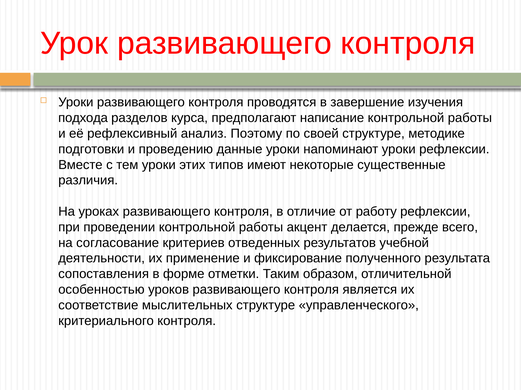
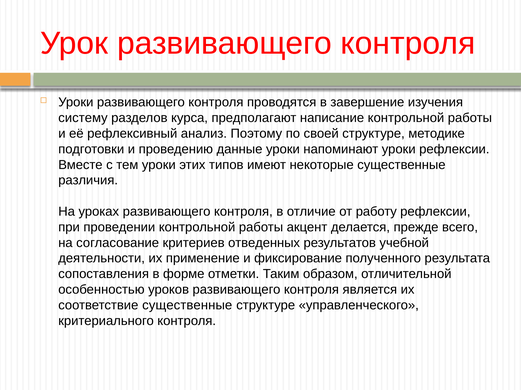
подхода: подхода -> систему
соответствие мыслительных: мыслительных -> существенные
